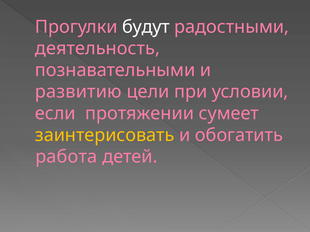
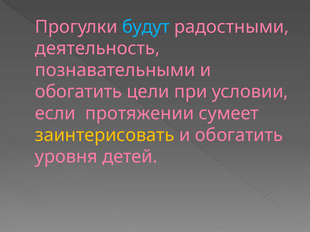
будут colour: white -> light blue
развитию at (78, 92): развитию -> обогатить
работа: работа -> уровня
